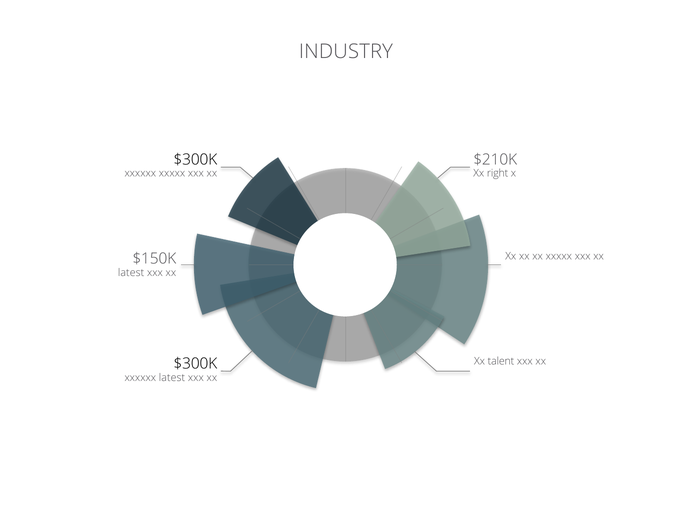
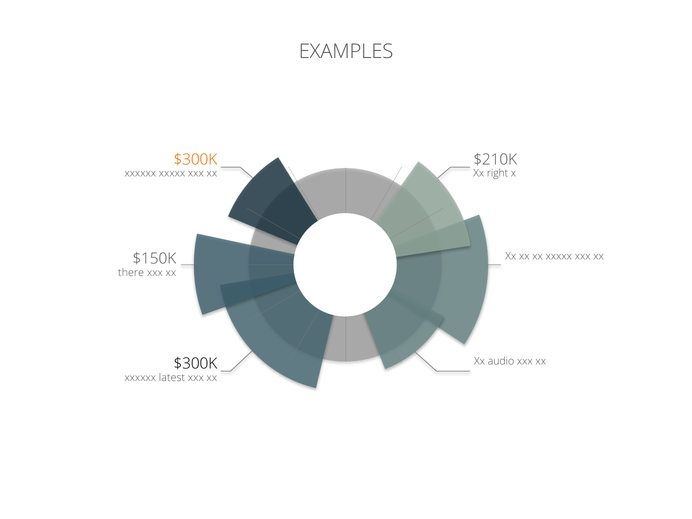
INDUSTRY: INDUSTRY -> EXAMPLES
$300K at (195, 159) colour: black -> orange
latest at (131, 273): latest -> there
talent: talent -> audio
